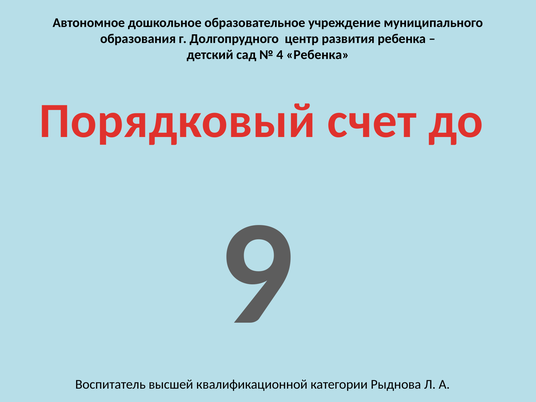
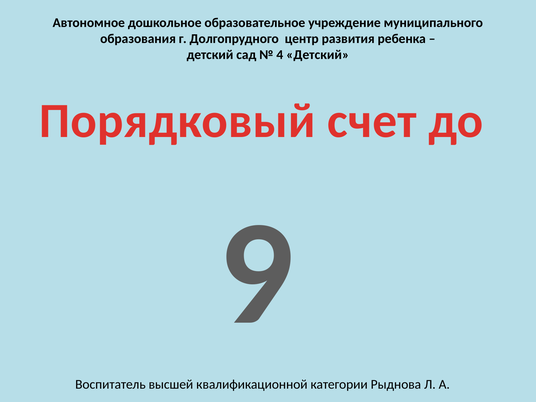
4 Ребенка: Ребенка -> Детский
